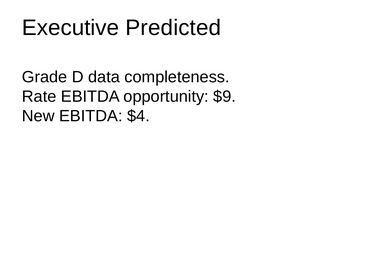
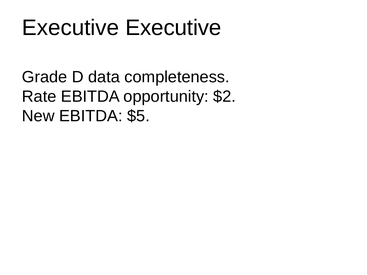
Executive Predicted: Predicted -> Executive
$9: $9 -> $2
$4: $4 -> $5
